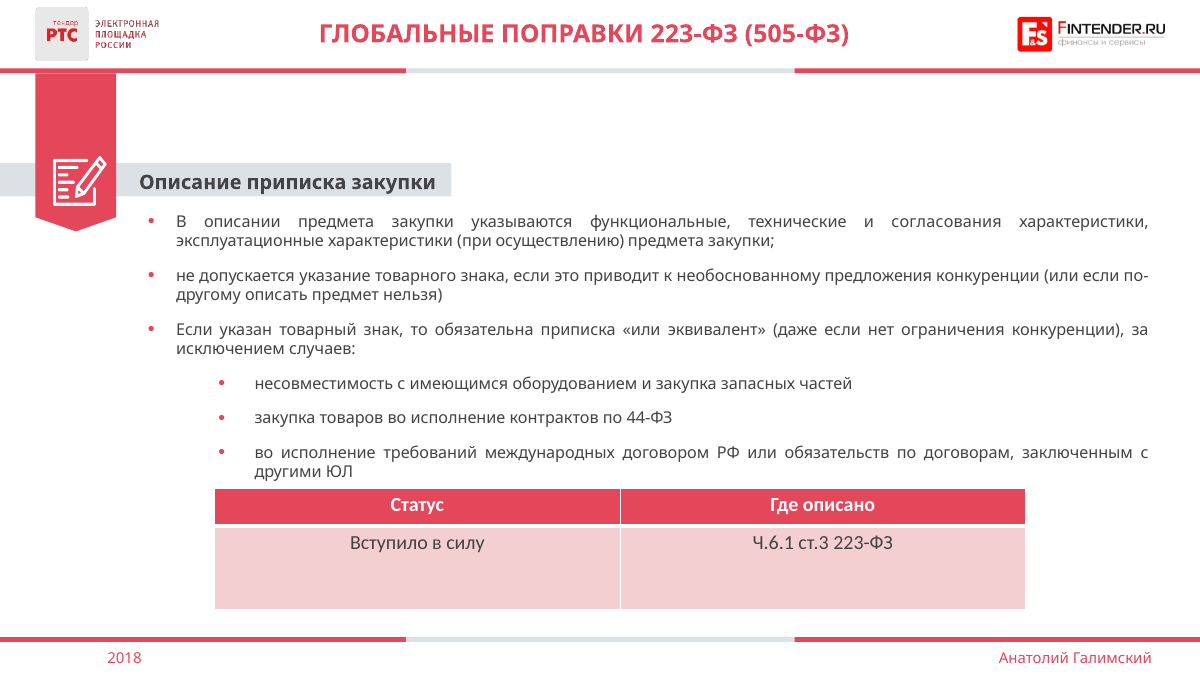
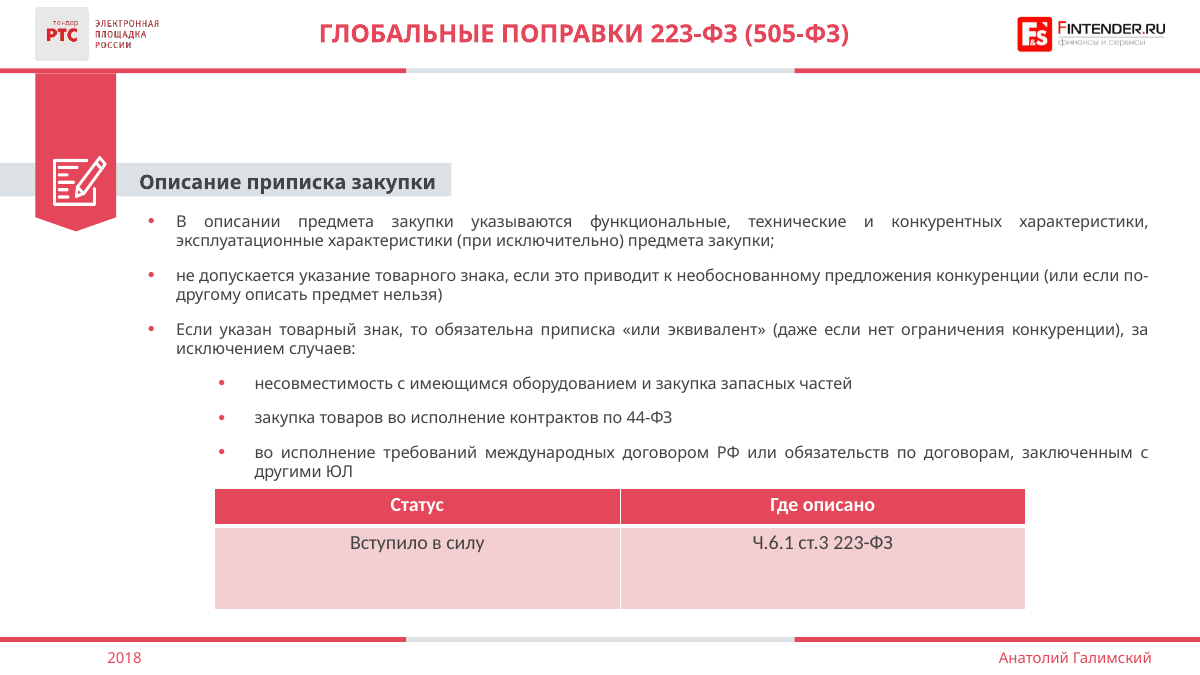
согласования: согласования -> конкурентных
осуществлению: осуществлению -> исключительно
